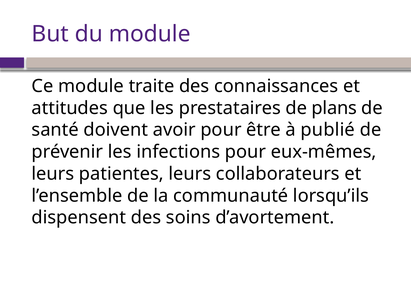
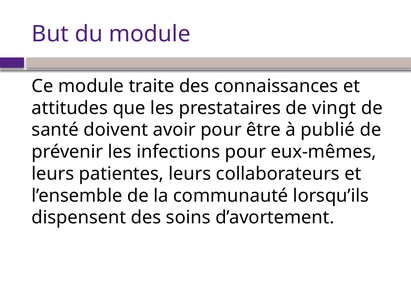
plans: plans -> vingt
